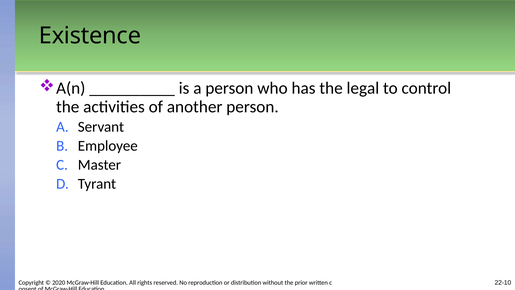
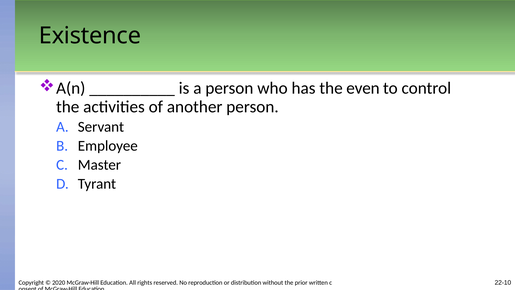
legal: legal -> even
